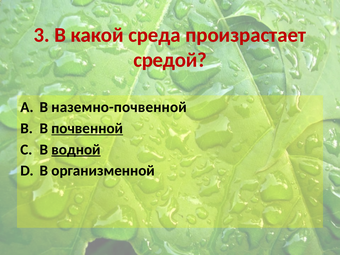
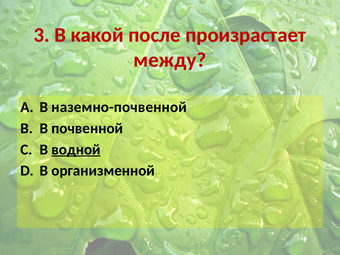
среда: среда -> после
средой: средой -> между
почвенной underline: present -> none
